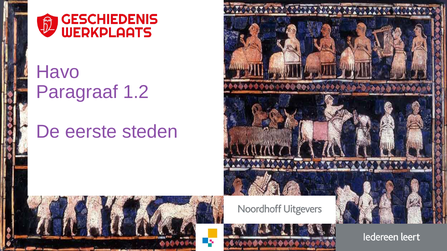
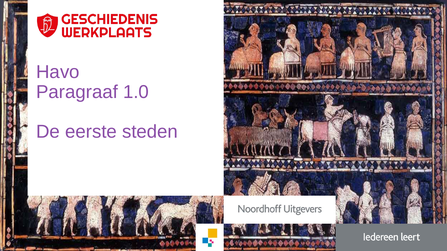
1.2: 1.2 -> 1.0
